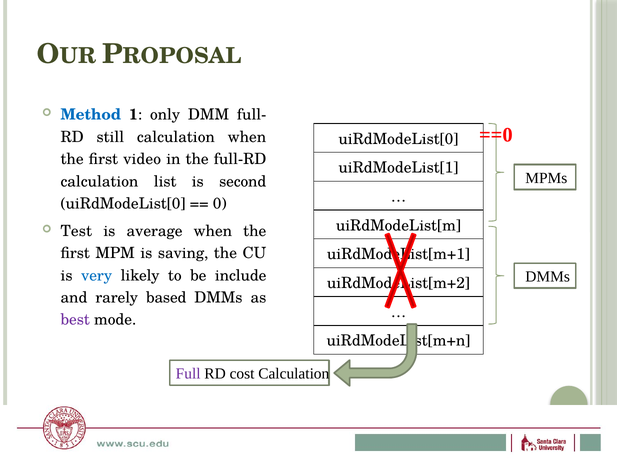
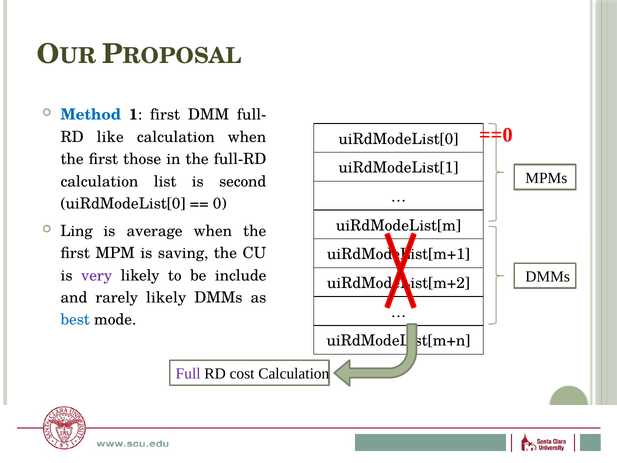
1 only: only -> first
still: still -> like
video: video -> those
Test: Test -> Ling
very colour: blue -> purple
rarely based: based -> likely
best colour: purple -> blue
